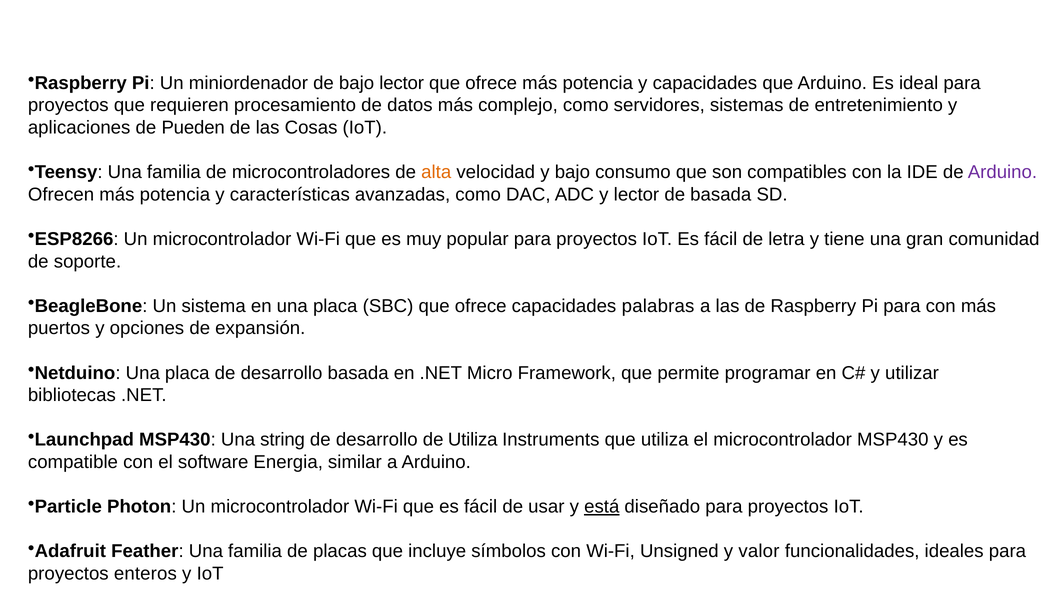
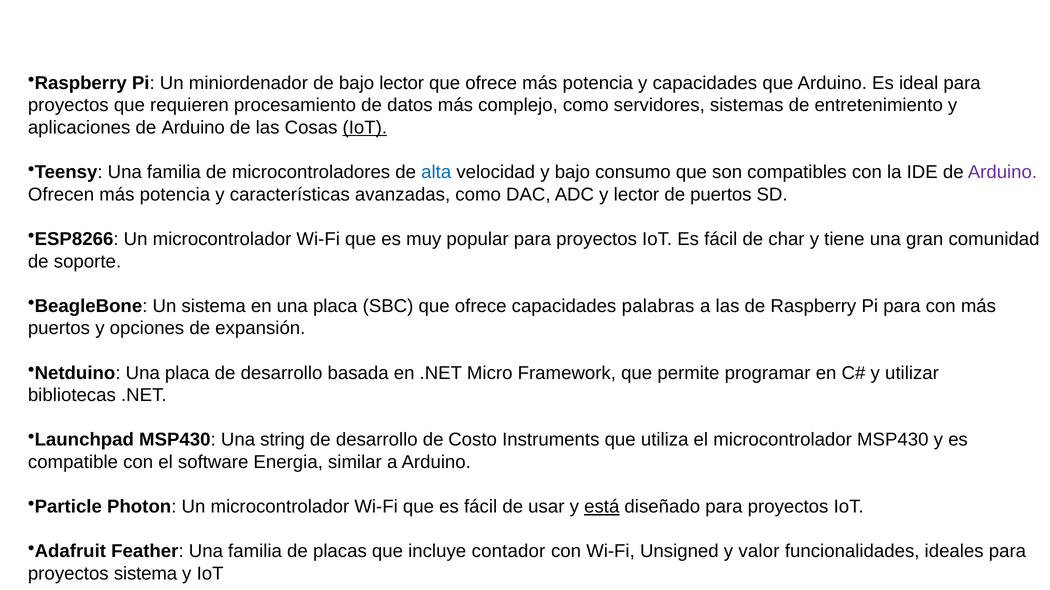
aplicaciones de Pueden: Pueden -> Arduino
IoT at (365, 128) underline: none -> present
alta colour: orange -> blue
de basada: basada -> puertos
letra: letra -> char
de Utiliza: Utiliza -> Costo
símbolos: símbolos -> contador
proyectos enteros: enteros -> sistema
